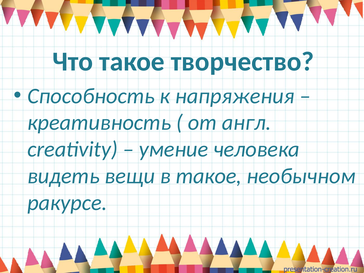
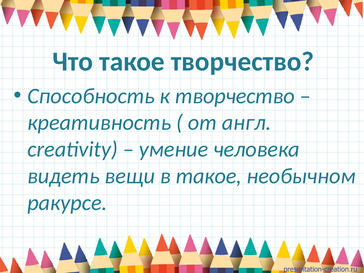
к напряжения: напряжения -> творчество
